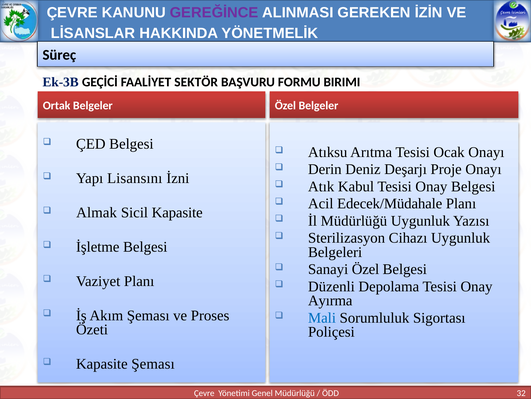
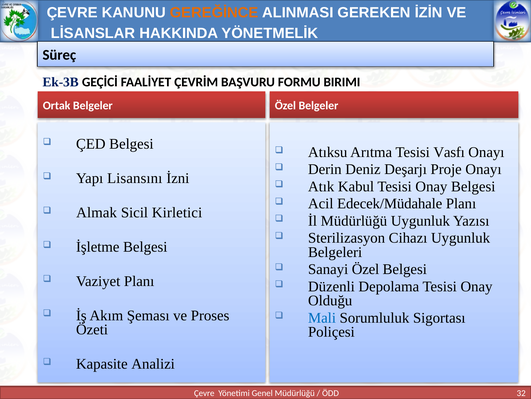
GEREĞİNCE colour: purple -> orange
SEKTÖR: SEKTÖR -> ÇEVRİM
Ocak: Ocak -> Vasfı
Sicil Kapasite: Kapasite -> Kirletici
Ayırma: Ayırma -> Olduğu
Kapasite Şeması: Şeması -> Analizi
